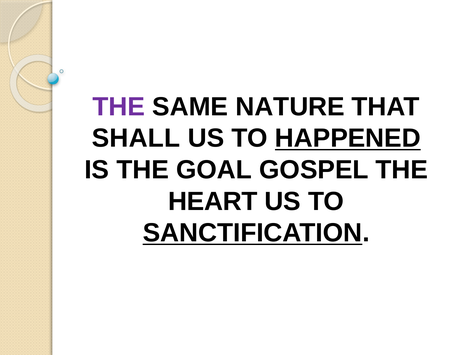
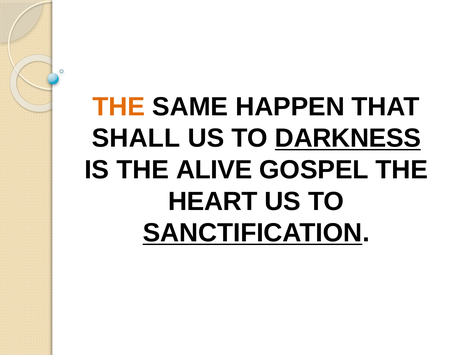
THE at (119, 107) colour: purple -> orange
NATURE: NATURE -> HAPPEN
HAPPENED: HAPPENED -> DARKNESS
GOAL: GOAL -> ALIVE
